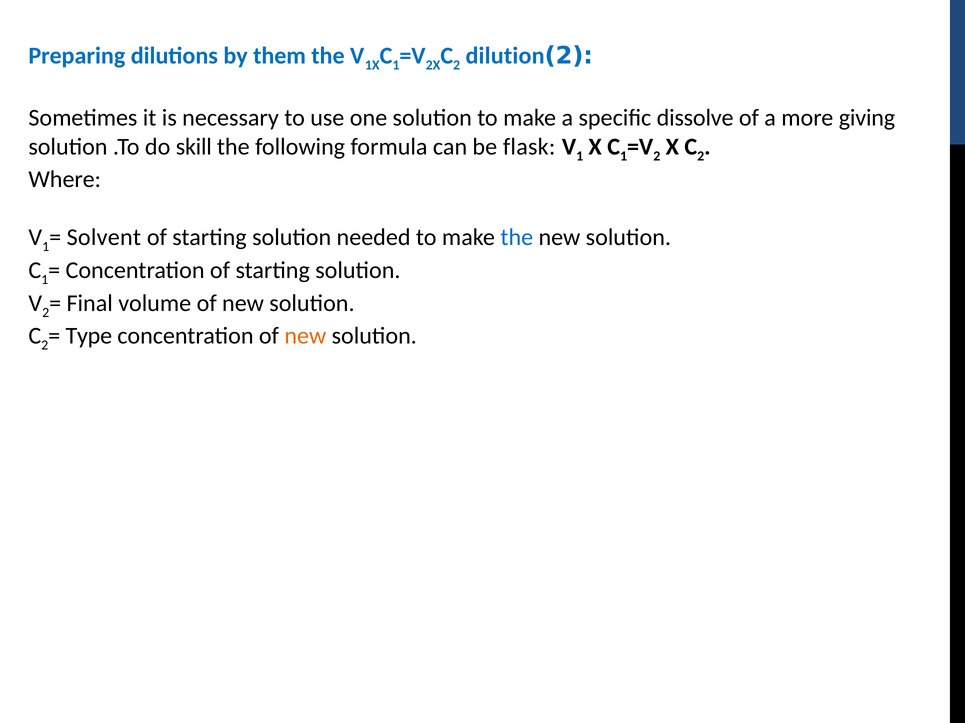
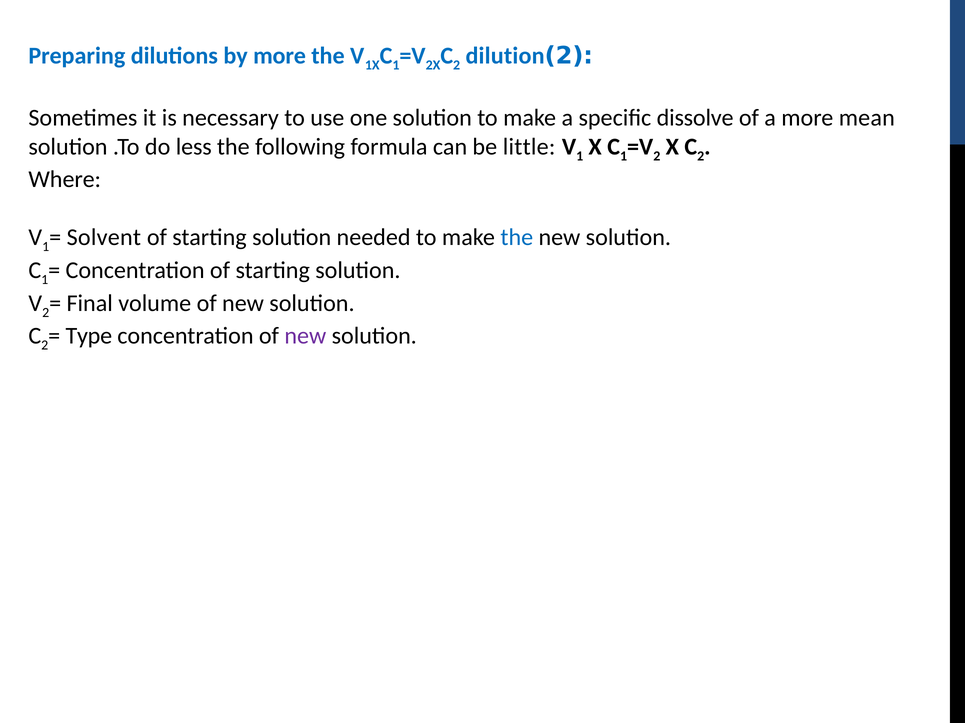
by them: them -> more
giving: giving -> mean
skill: skill -> less
flask: flask -> little
new at (305, 336) colour: orange -> purple
